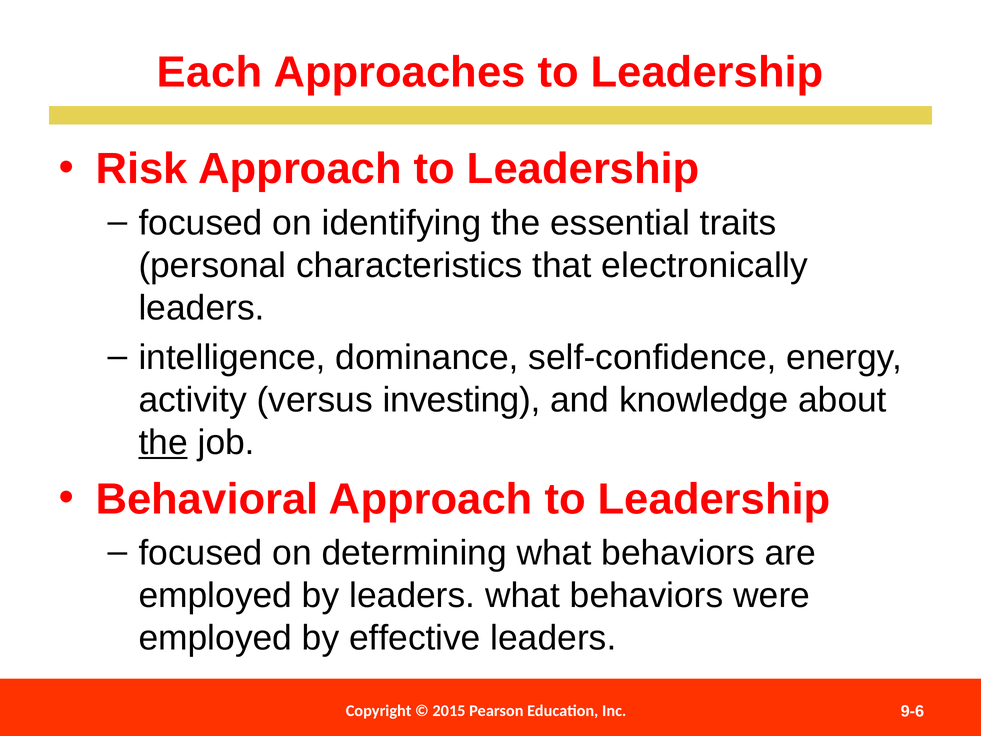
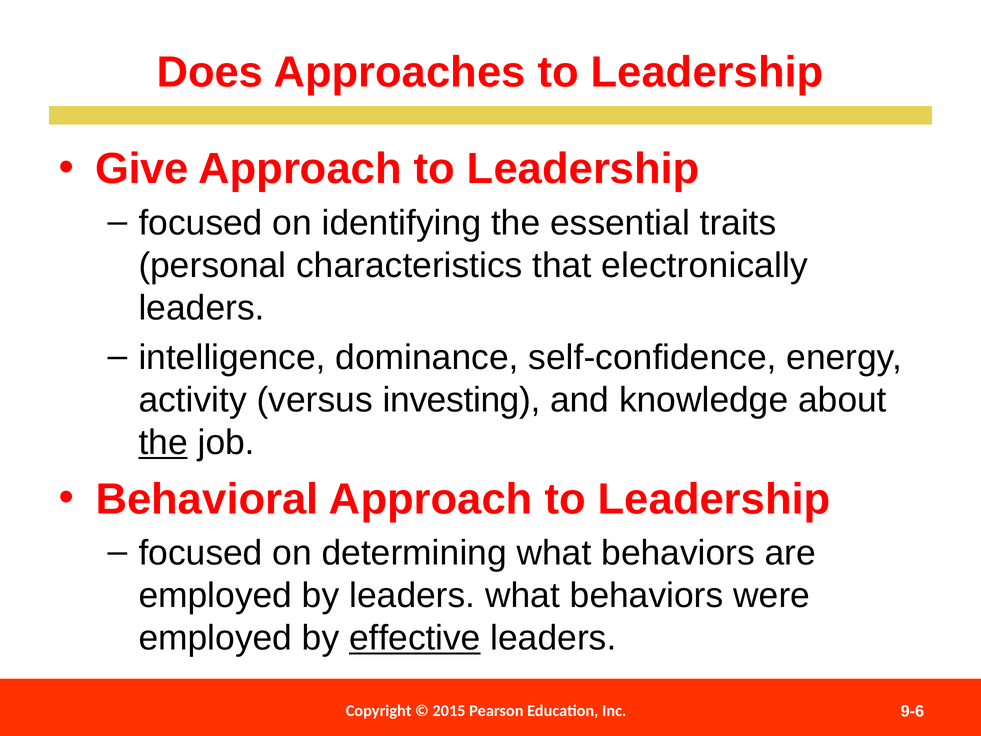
Each: Each -> Does
Risk: Risk -> Give
effective underline: none -> present
